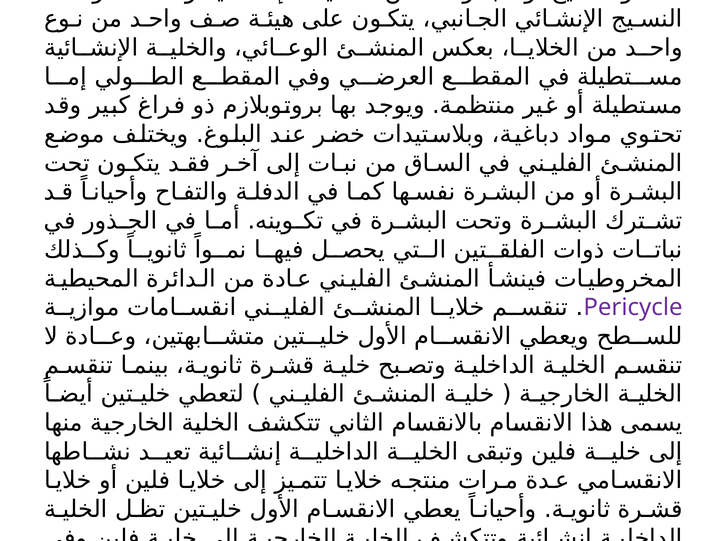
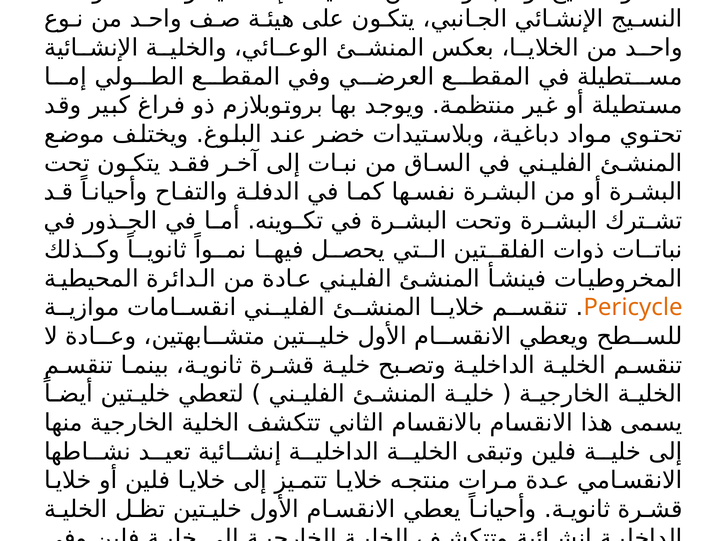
Pericycle colour: purple -> orange
